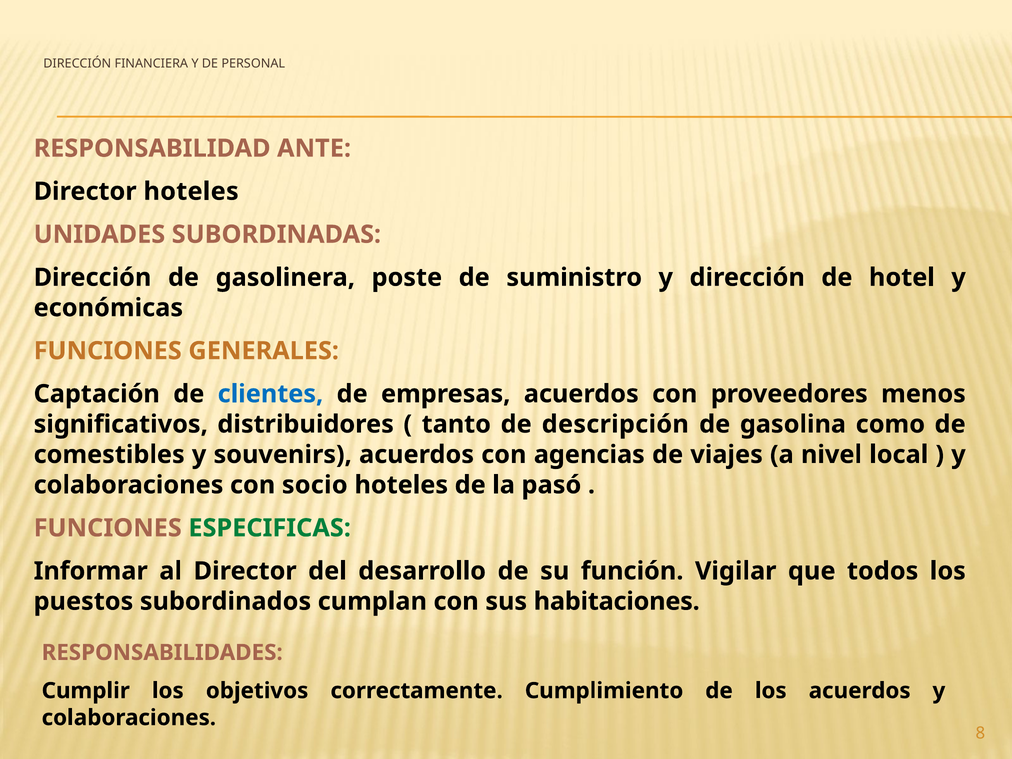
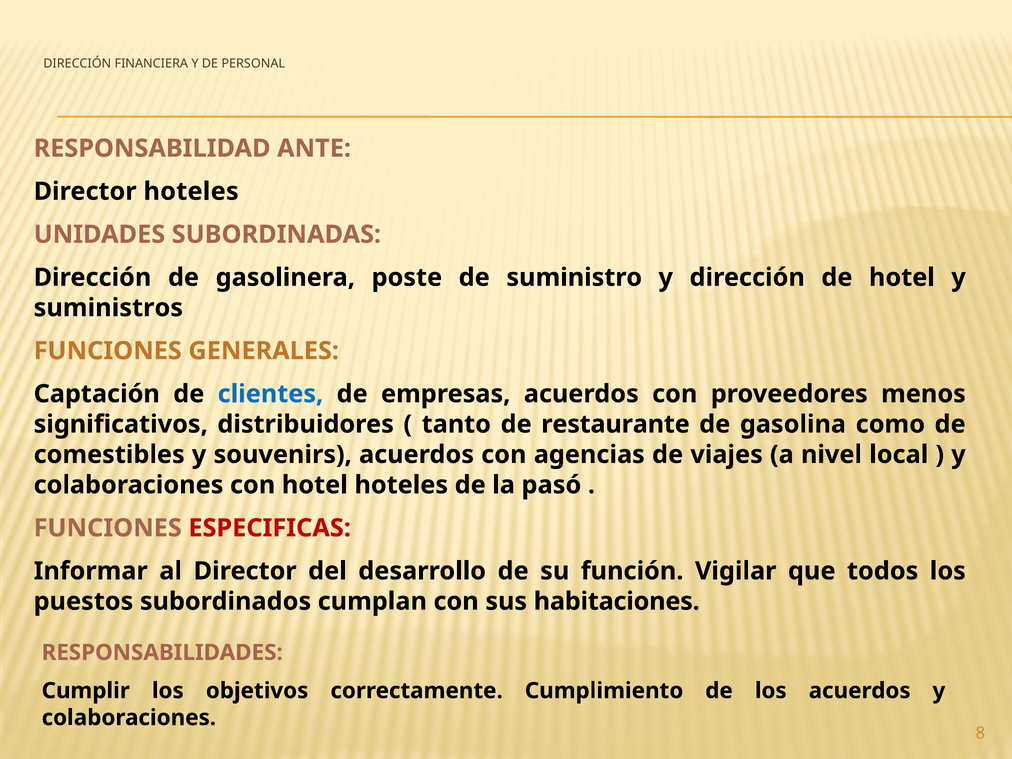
económicas: económicas -> suministros
descripción: descripción -> restaurante
con socio: socio -> hotel
ESPECIFICAS colour: green -> red
